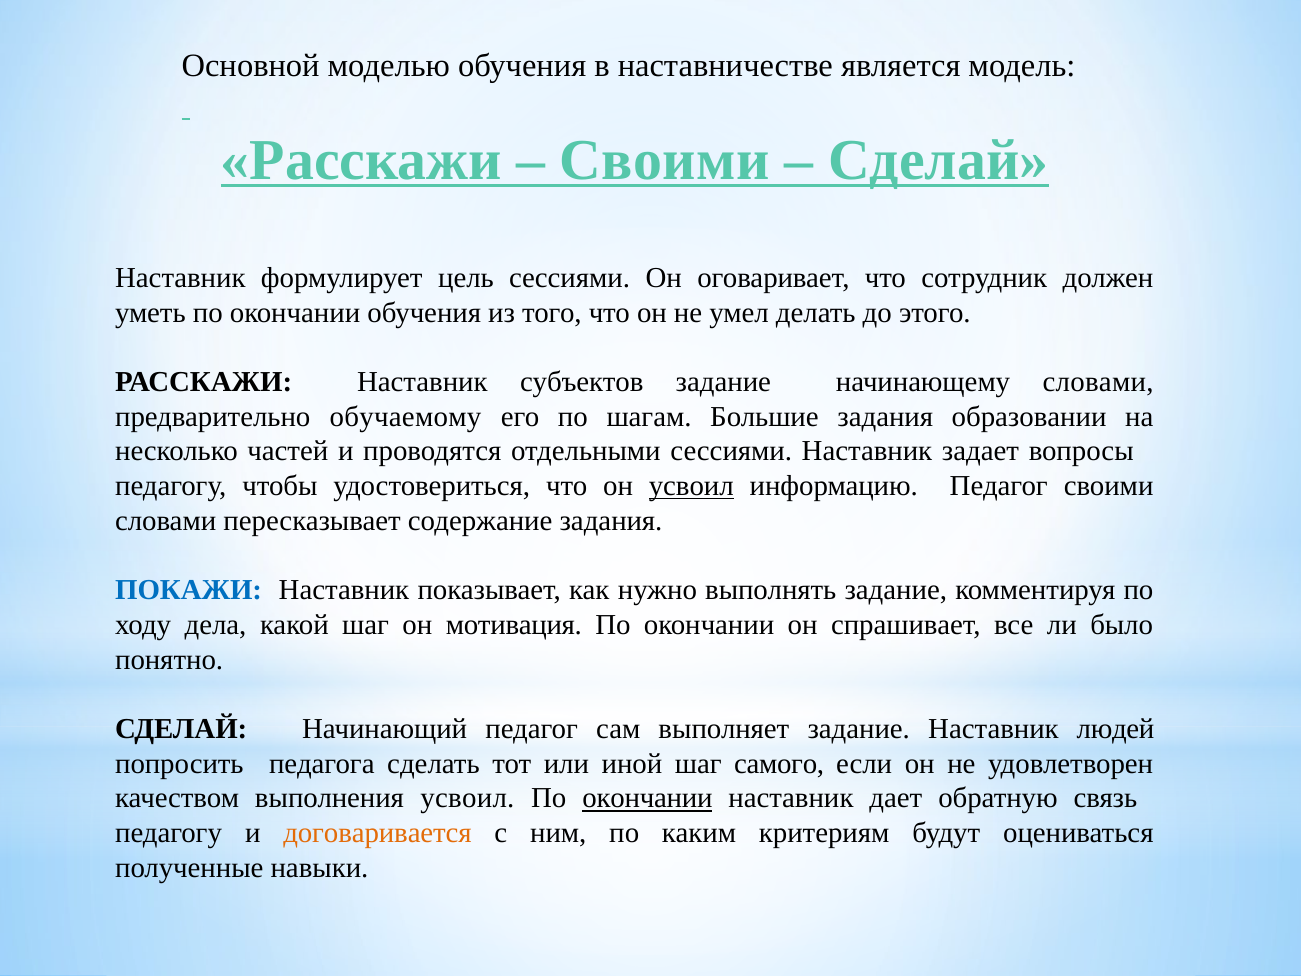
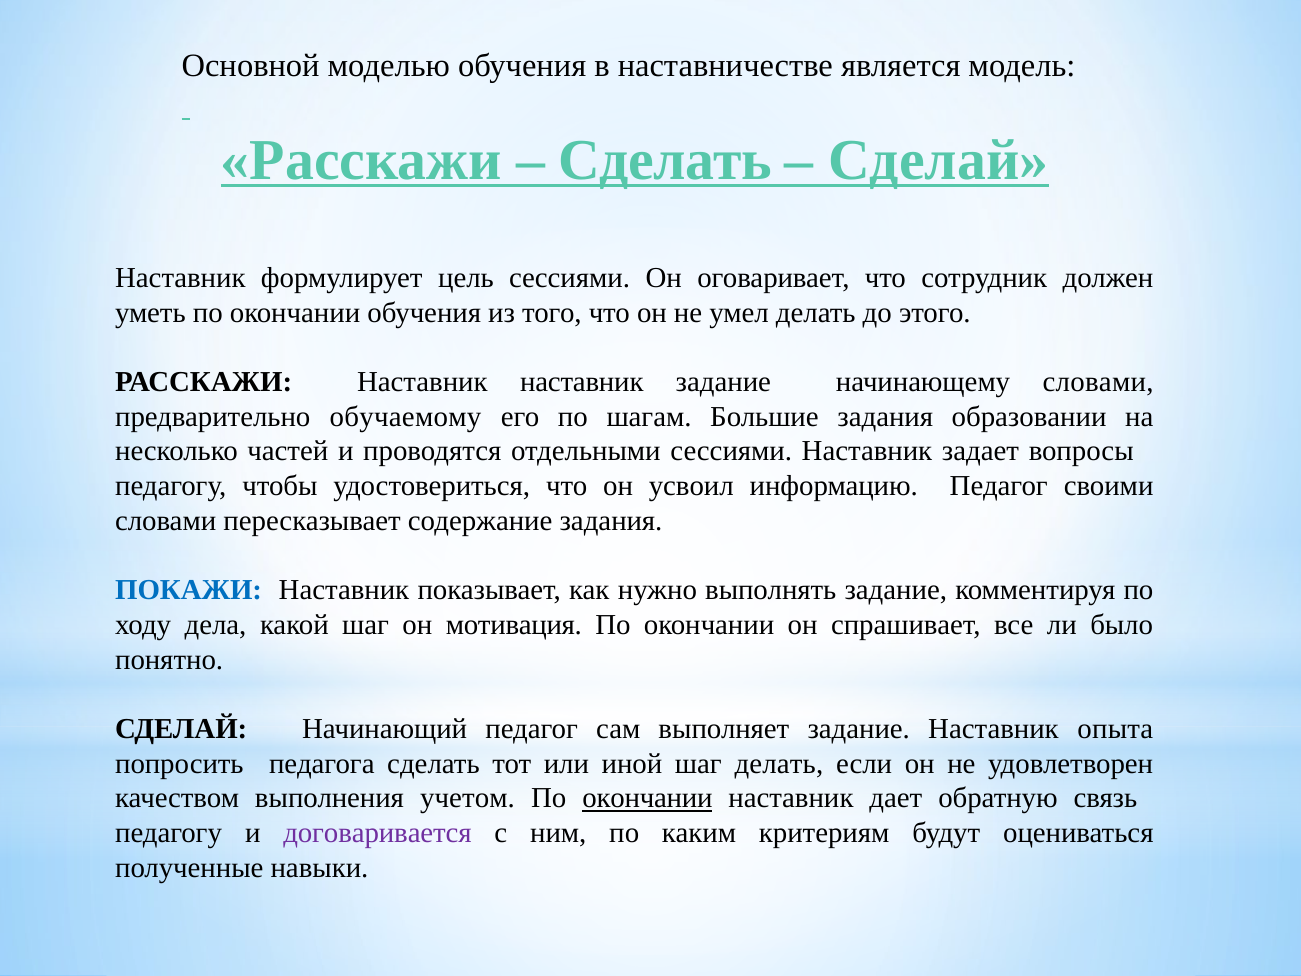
Своими at (665, 160): Своими -> Сделать
Наставник субъектов: субъектов -> наставник
усвоил at (691, 486) underline: present -> none
людей: людей -> опыта
шаг самого: самого -> делать
выполнения усвоил: усвоил -> учетом
договаривается colour: orange -> purple
